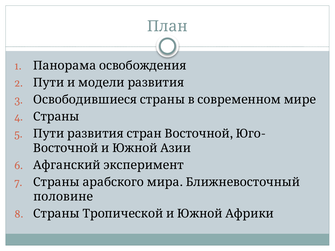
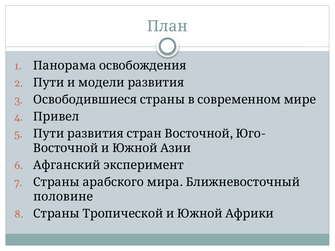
Страны: Страны -> Привел
